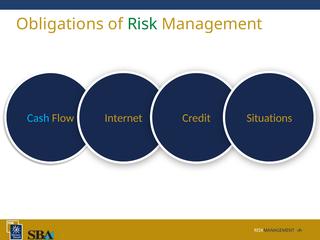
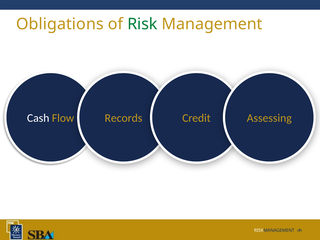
Cash colour: light blue -> white
Internet: Internet -> Records
Situations: Situations -> Assessing
